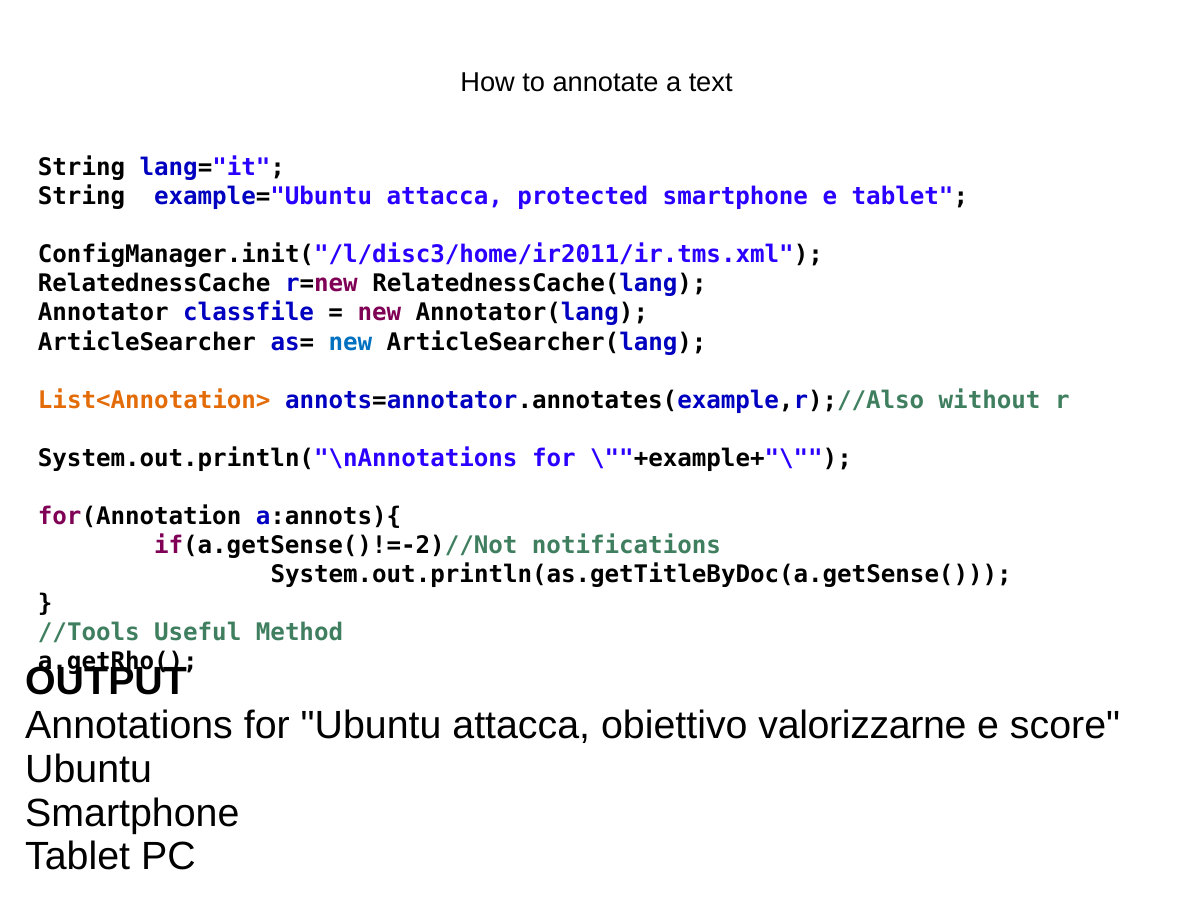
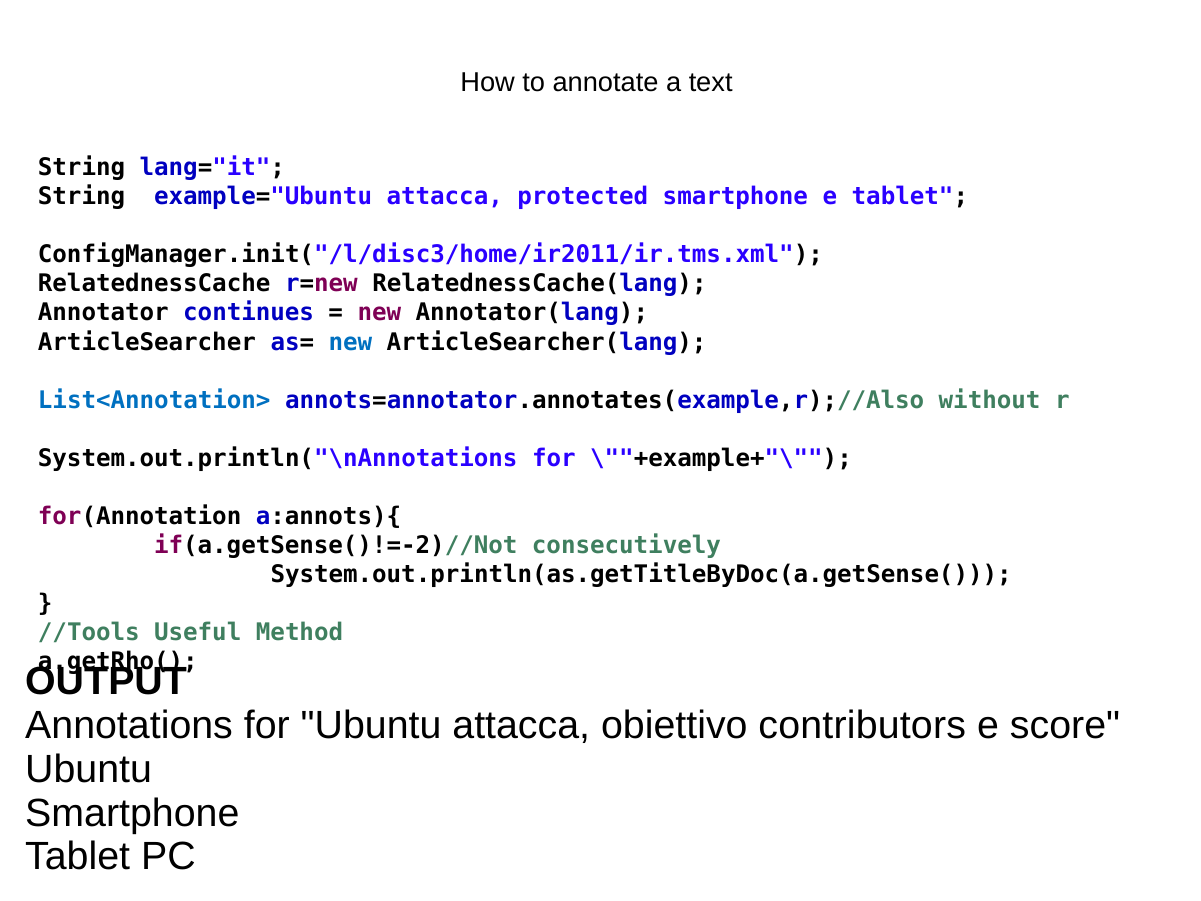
classfile: classfile -> continues
List<Annotation> colour: orange -> blue
notifications: notifications -> consecutively
valorizzarne: valorizzarne -> contributors
